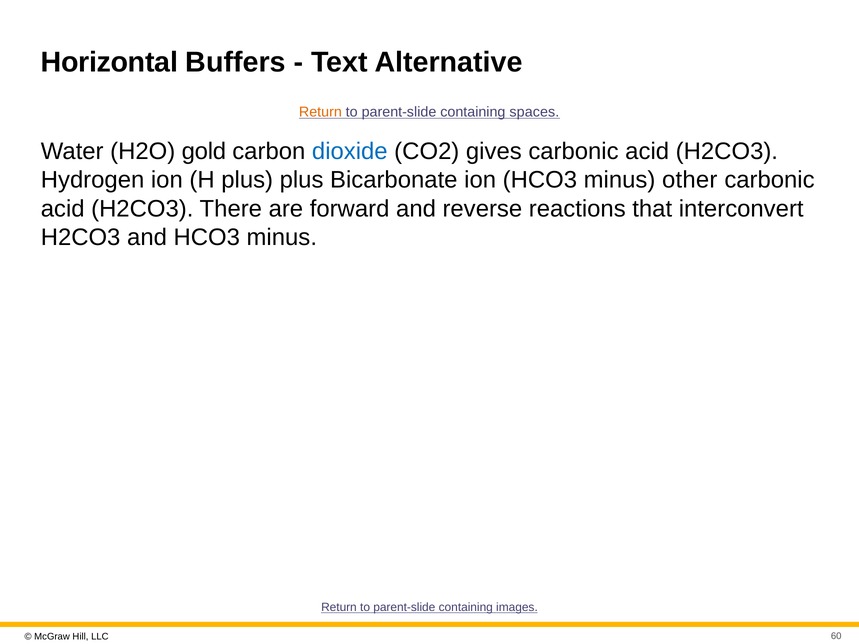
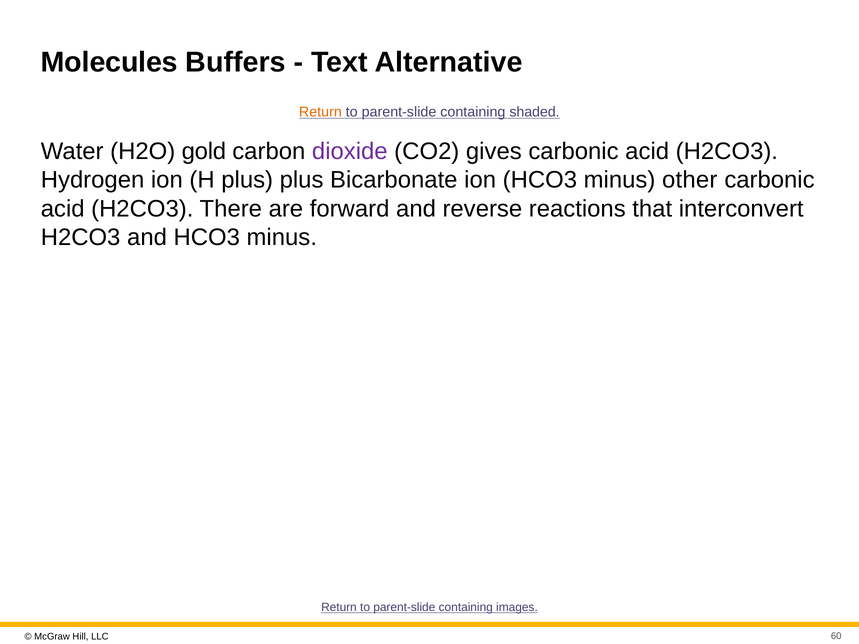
Horizontal: Horizontal -> Molecules
spaces: spaces -> shaded
dioxide colour: blue -> purple
